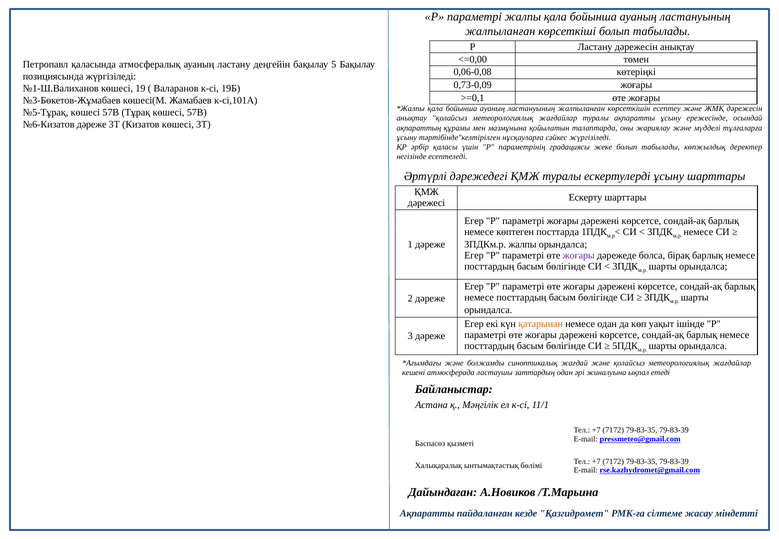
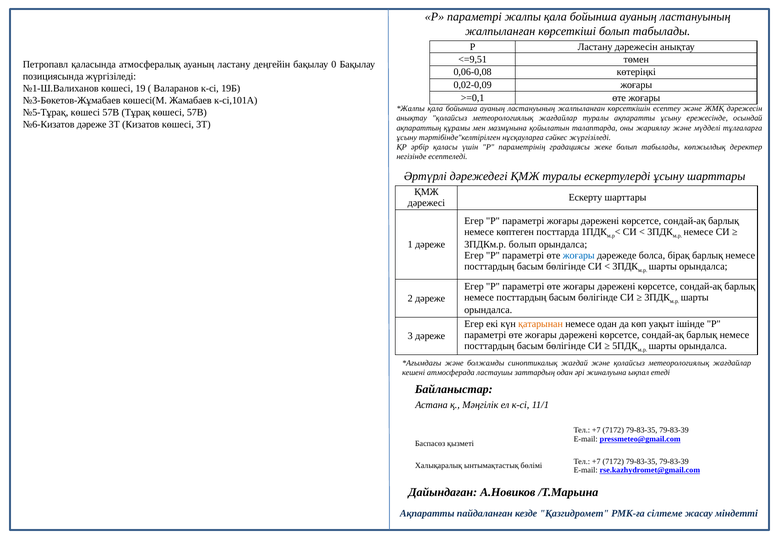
<=0,00: <=0,00 -> <=9,51
5: 5 -> 0
0,73-0,09: 0,73-0,09 -> 0,02-0,09
3ПДКм.р жалпы: жалпы -> болып
жоғары at (579, 256) colour: purple -> blue
